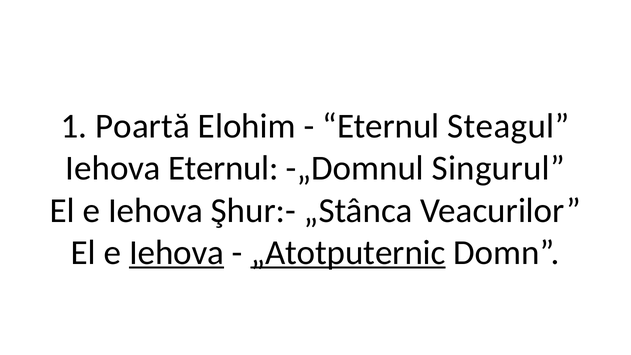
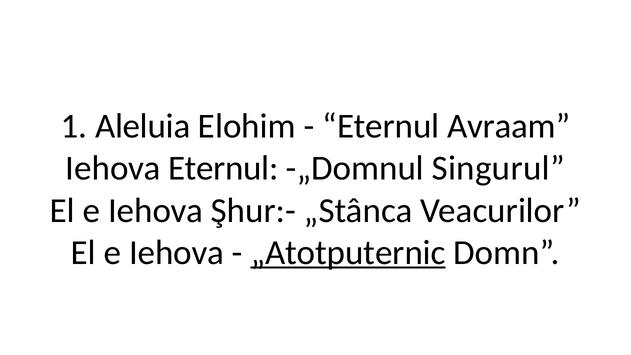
Poartă: Poartă -> Aleluia
Steagul: Steagul -> Avraam
Iehova at (177, 252) underline: present -> none
